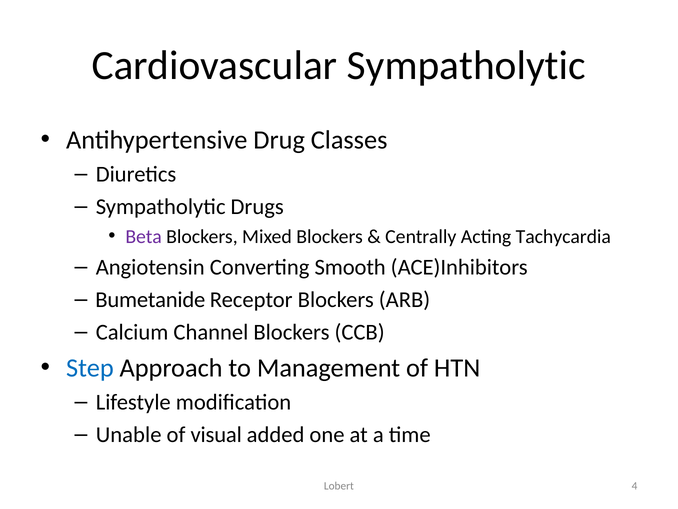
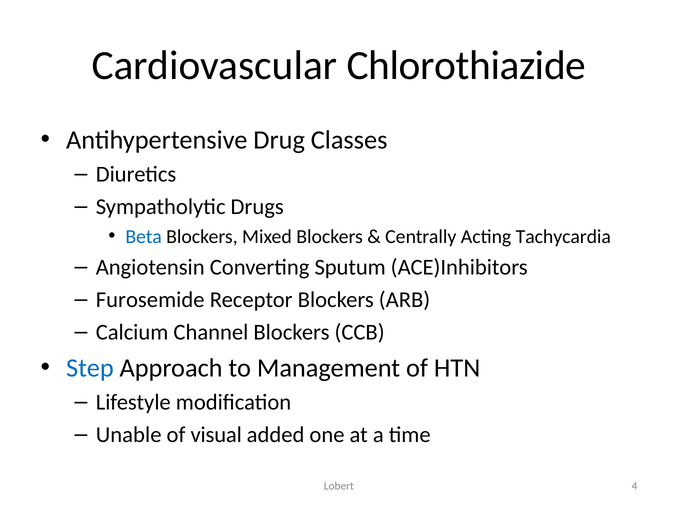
Cardiovascular Sympatholytic: Sympatholytic -> Chlorothiazide
Beta colour: purple -> blue
Smooth: Smooth -> Sputum
Bumetanide: Bumetanide -> Furosemide
